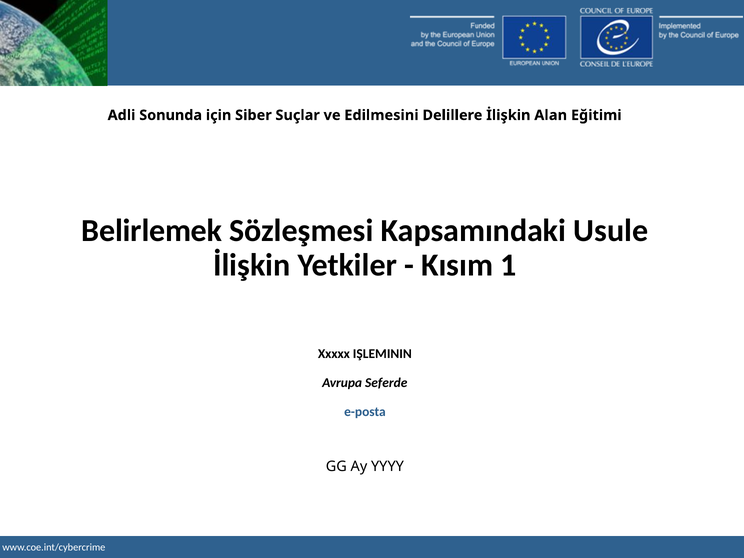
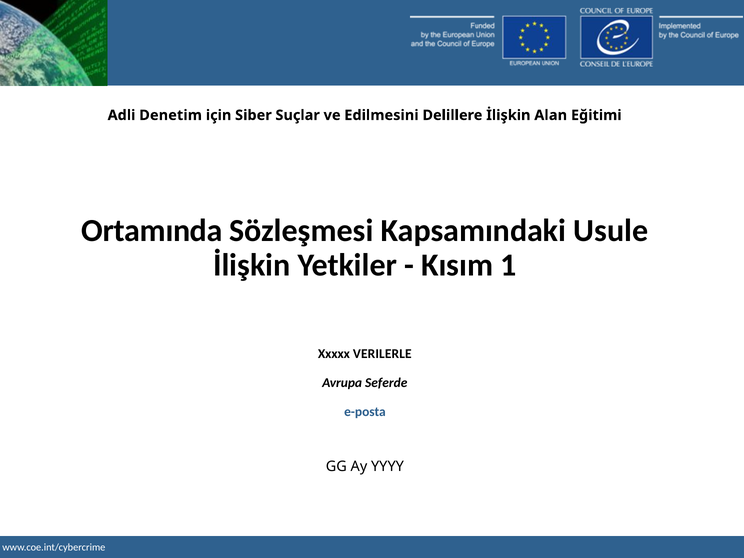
Sonunda: Sonunda -> Denetim
Belirlemek: Belirlemek -> Ortamında
IŞLEMININ: IŞLEMININ -> VERILERLE
